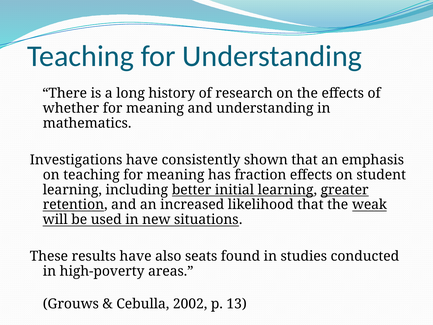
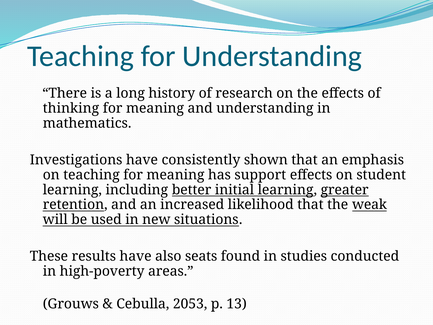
whether: whether -> thinking
fraction: fraction -> support
2002: 2002 -> 2053
